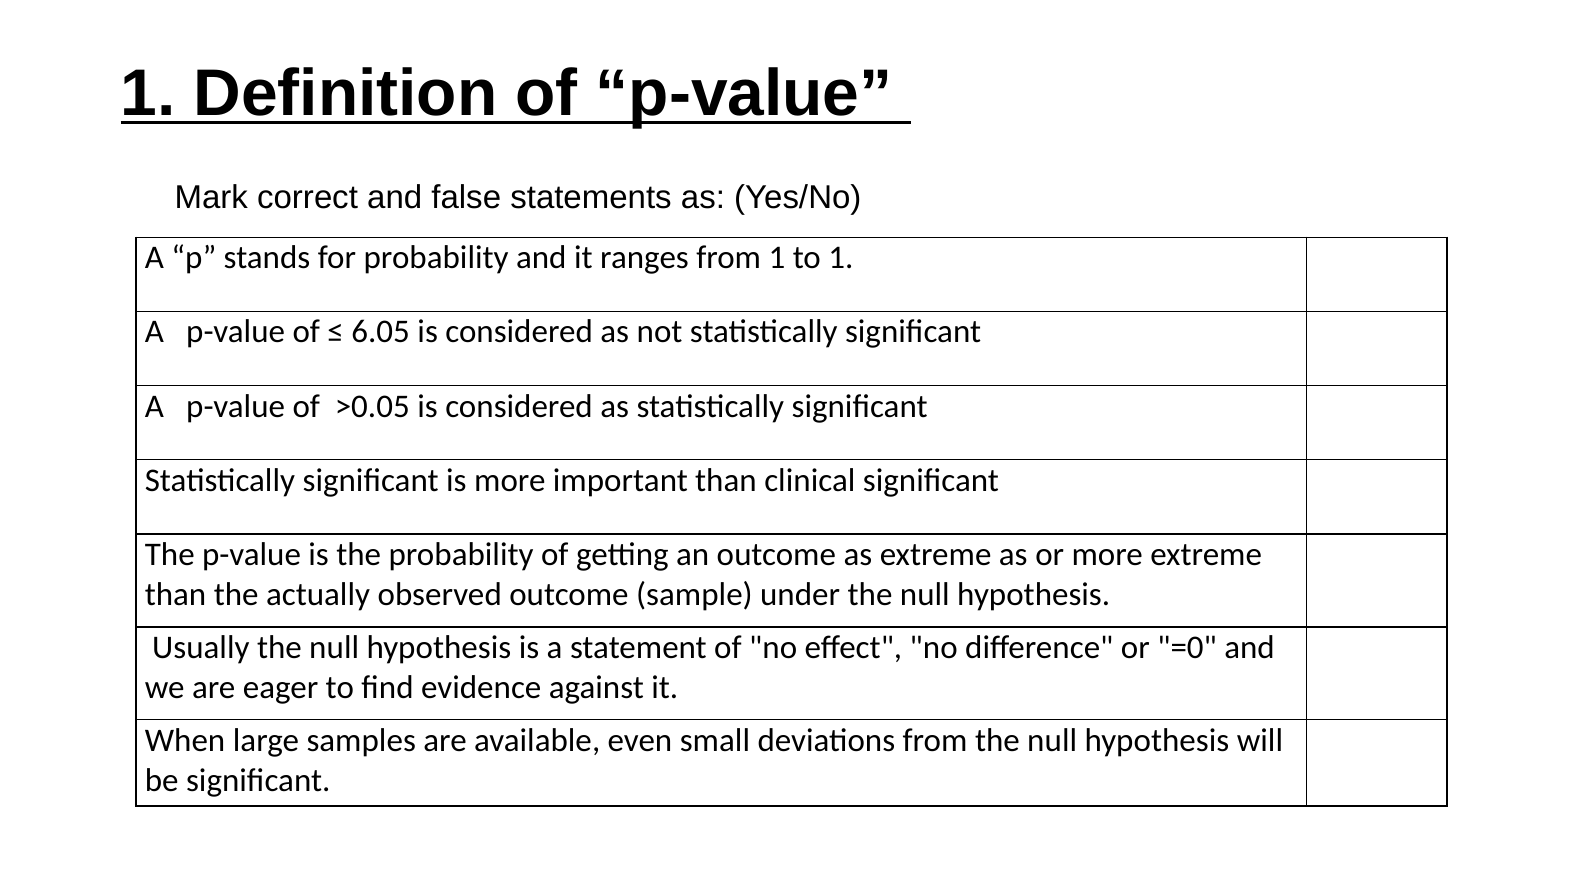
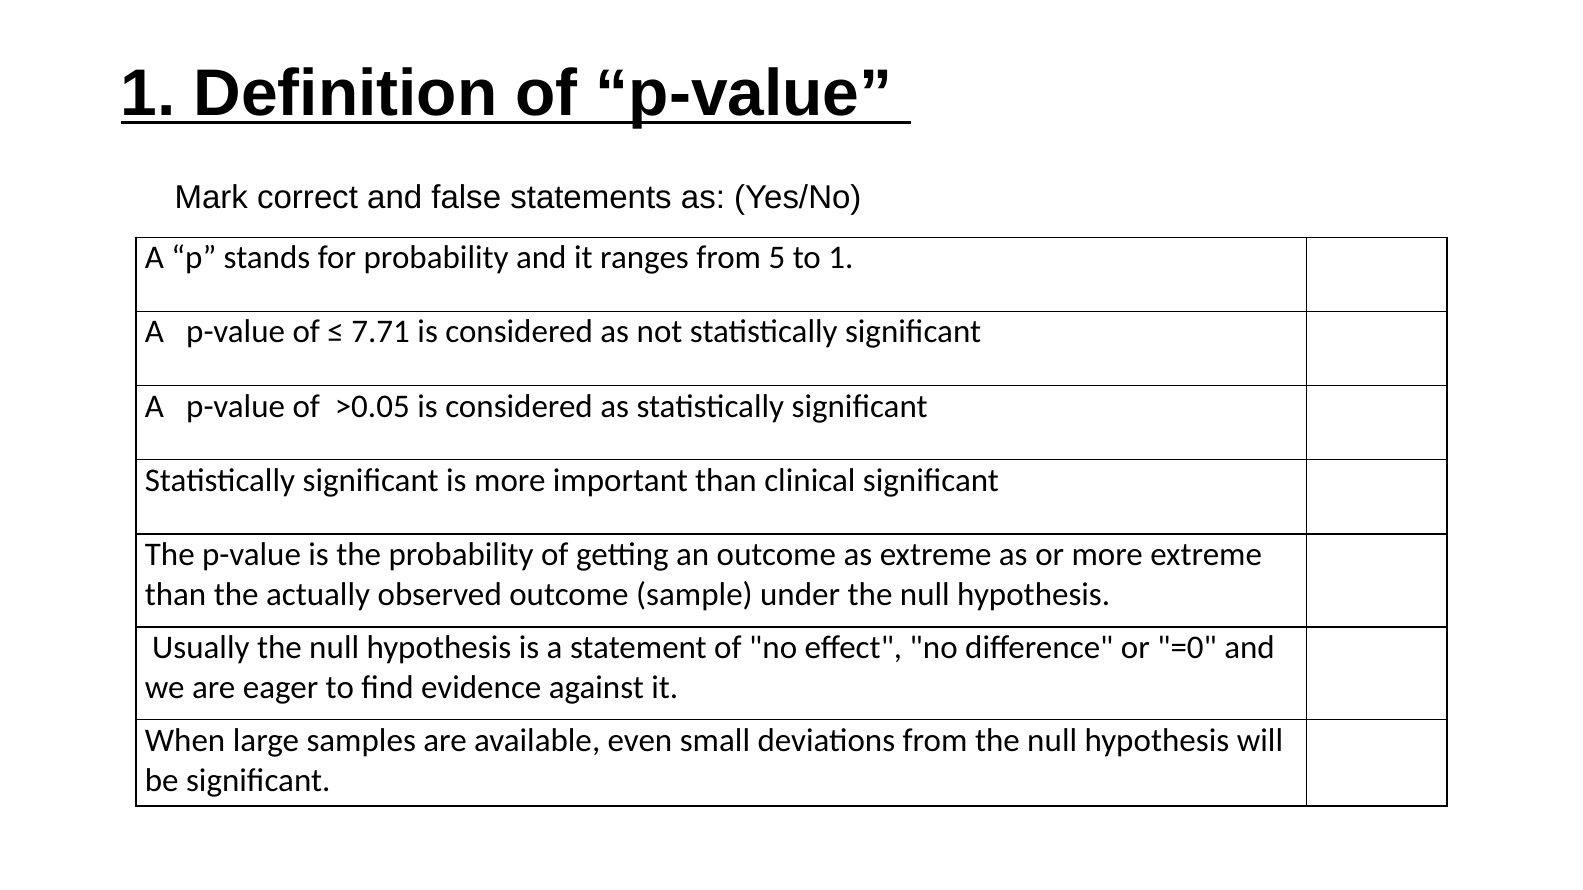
from 1: 1 -> 5
6.05: 6.05 -> 7.71
